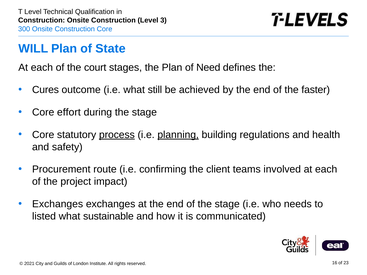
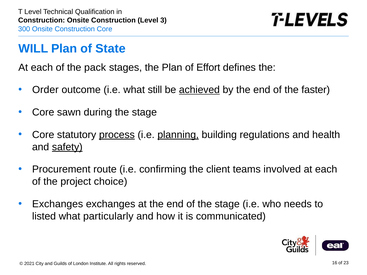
court: court -> pack
Need: Need -> Effort
Cures: Cures -> Order
achieved underline: none -> present
effort: effort -> sawn
safety underline: none -> present
impact: impact -> choice
sustainable: sustainable -> particularly
